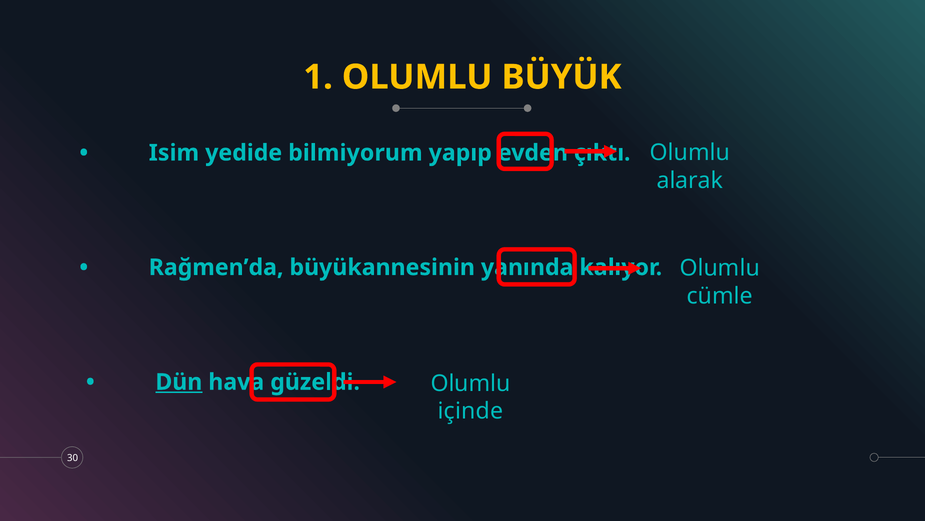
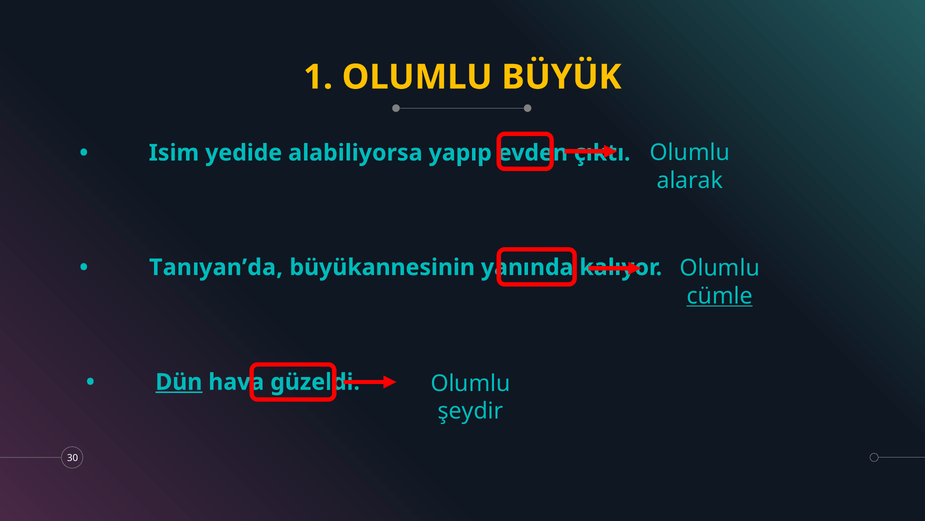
bilmiyorum: bilmiyorum -> alabiliyorsa
Rağmen’da: Rağmen’da -> Tanıyan’da
cümle underline: none -> present
içinde: içinde -> şeydir
